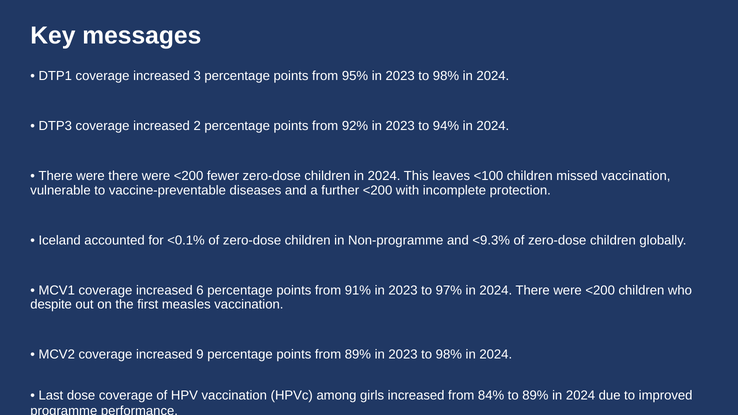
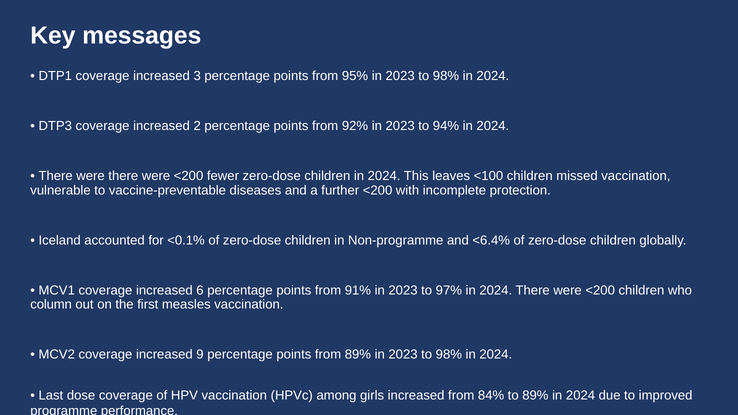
<9.3%: <9.3% -> <6.4%
despite: despite -> column
